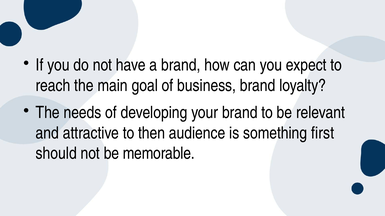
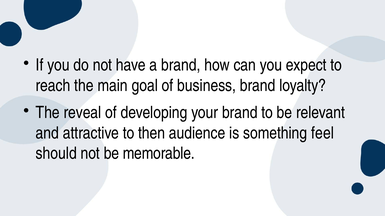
needs: needs -> reveal
first: first -> feel
